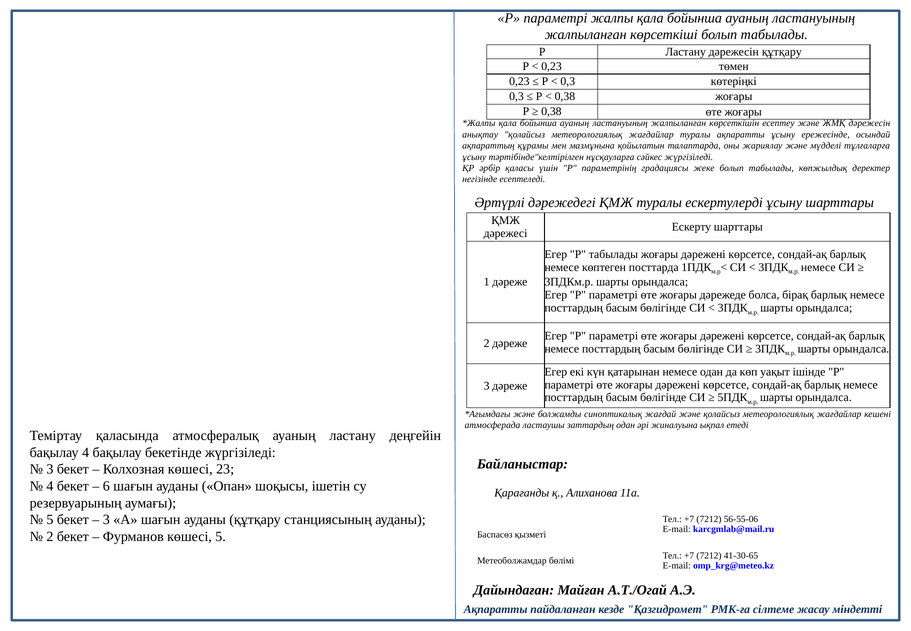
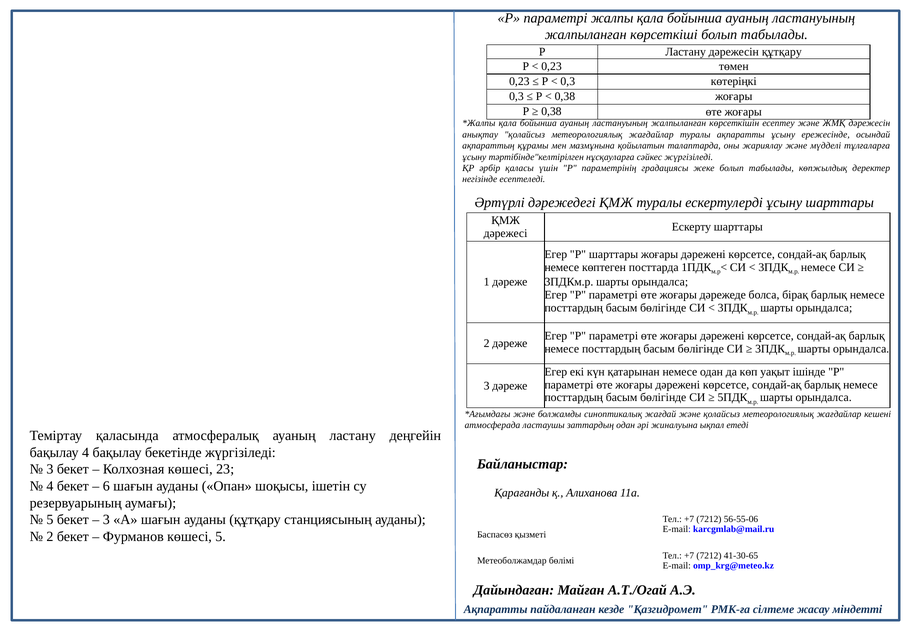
Р табылады: табылады -> шарттары
